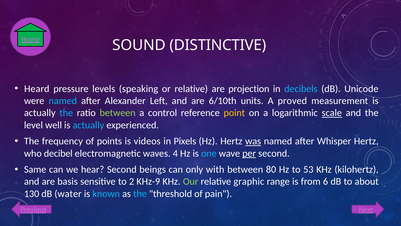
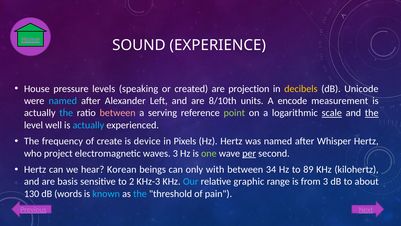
DISTINCTIVE: DISTINCTIVE -> EXPERIENCE
Heard: Heard -> House
or relative: relative -> created
decibels colour: light blue -> yellow
6/10th: 6/10th -> 8/10th
proved: proved -> encode
between at (118, 113) colour: light green -> pink
control: control -> serving
point colour: yellow -> light green
the at (372, 113) underline: none -> present
points: points -> create
videos: videos -> device
was underline: present -> none
decibel: decibel -> project
waves 4: 4 -> 3
one colour: light blue -> light green
Same at (35, 169): Same -> Hertz
hear Second: Second -> Korean
80: 80 -> 34
53: 53 -> 89
KHz-9: KHz-9 -> KHz-3
Our colour: light green -> light blue
from 6: 6 -> 3
water: water -> words
